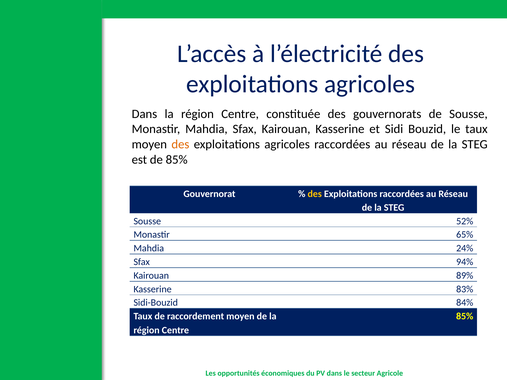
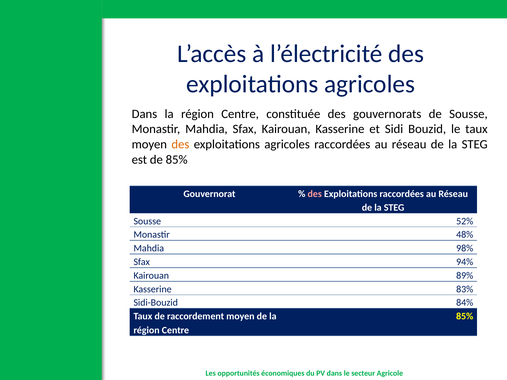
des at (315, 194) colour: yellow -> pink
65%: 65% -> 48%
24%: 24% -> 98%
